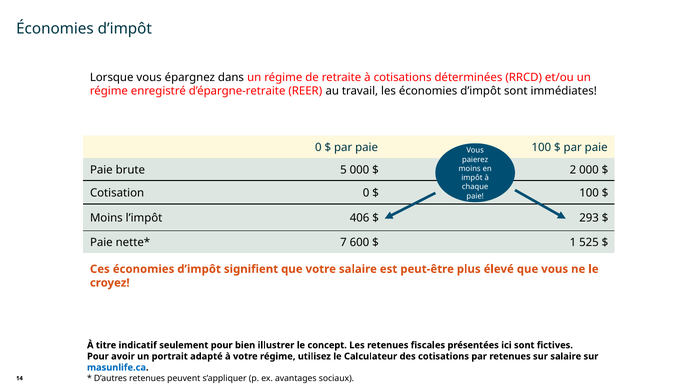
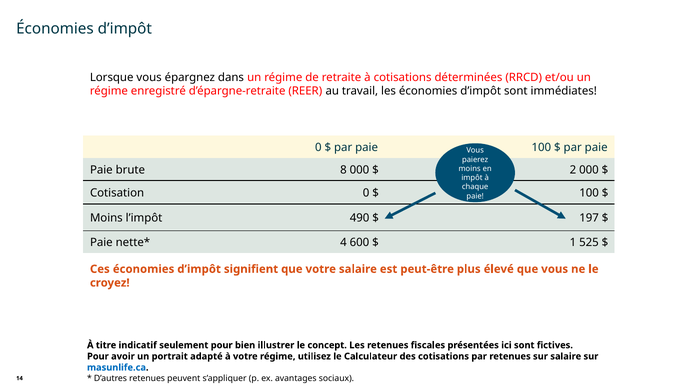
5: 5 -> 8
406: 406 -> 490
293: 293 -> 197
7: 7 -> 4
